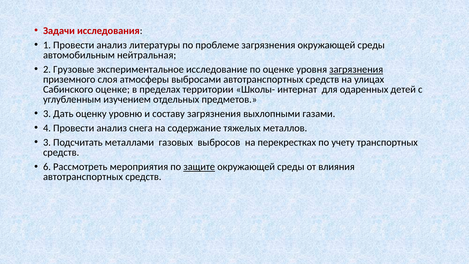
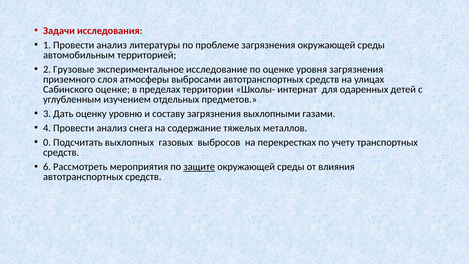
нейтральная: нейтральная -> территорией
загрязнения at (356, 69) underline: present -> none
3 at (47, 142): 3 -> 0
металлами: металлами -> выхлопных
